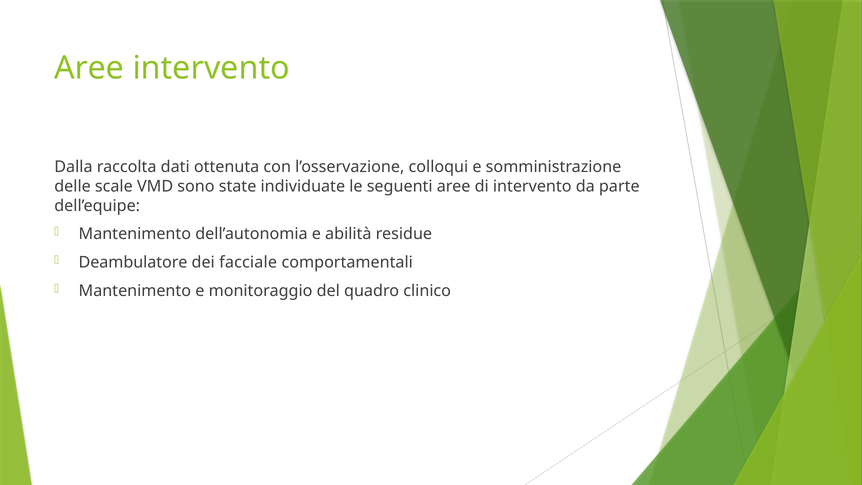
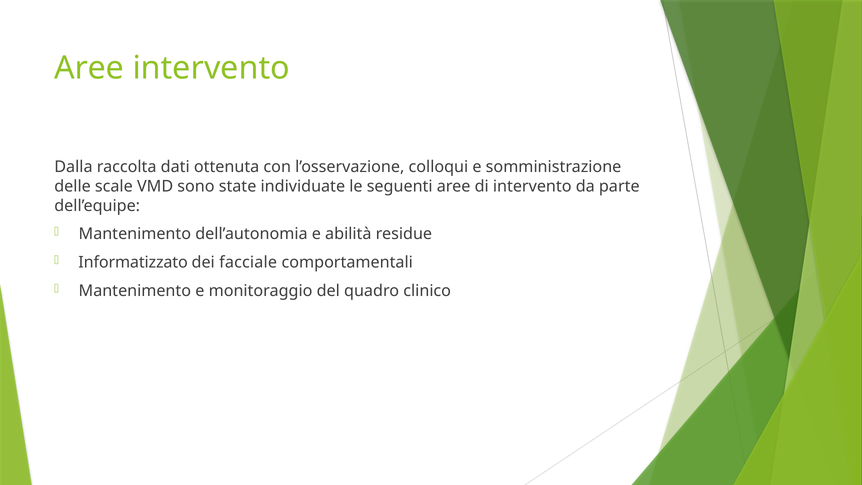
Deambulatore: Deambulatore -> Informatizzato
